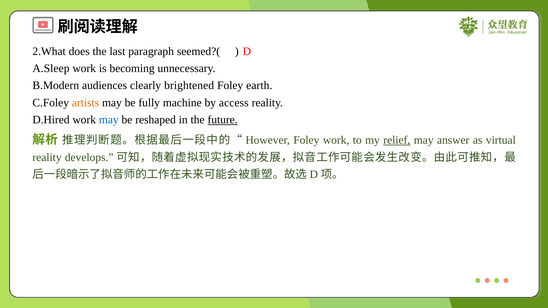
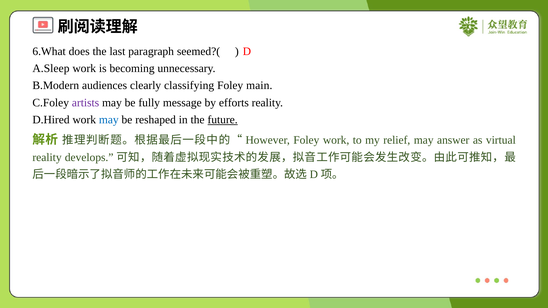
2.What: 2.What -> 6.What
brightened: brightened -> classifying
earth: earth -> main
artists colour: orange -> purple
machine: machine -> message
access: access -> efforts
relief underline: present -> none
